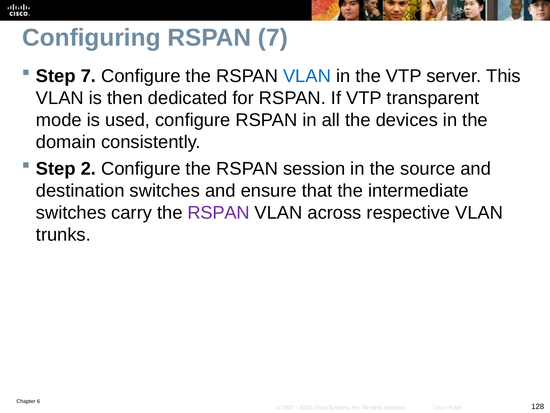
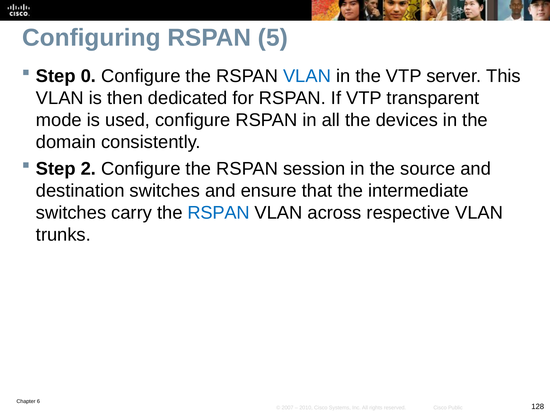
RSPAN 7: 7 -> 5
Step 7: 7 -> 0
RSPAN at (219, 212) colour: purple -> blue
